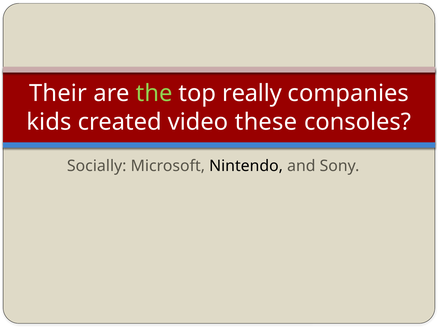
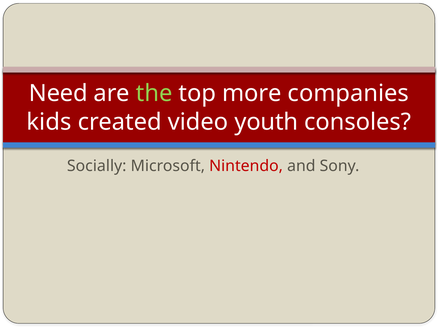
Their: Their -> Need
really: really -> more
these: these -> youth
Nintendo colour: black -> red
